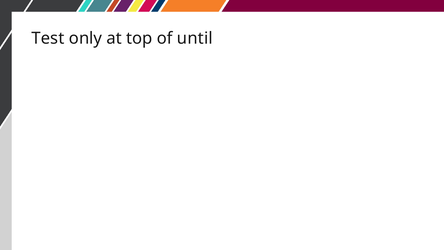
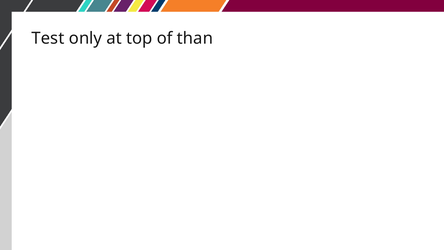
until: until -> than
